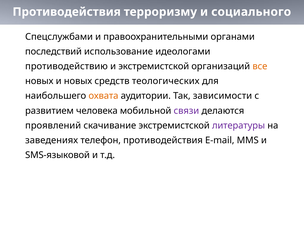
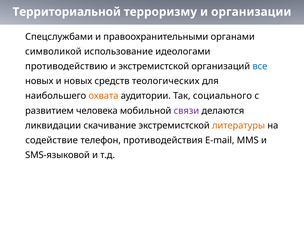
Противодействия at (67, 12): Противодействия -> Территориальной
социального: социального -> организации
последствий: последствий -> символикой
все colour: orange -> blue
зависимости: зависимости -> социального
проявлений: проявлений -> ликвидации
литературы colour: purple -> orange
заведениях: заведениях -> содействие
